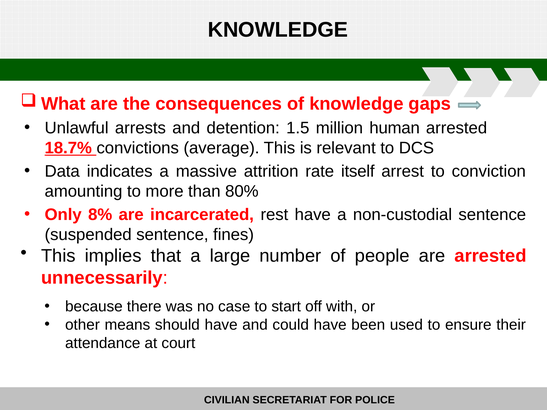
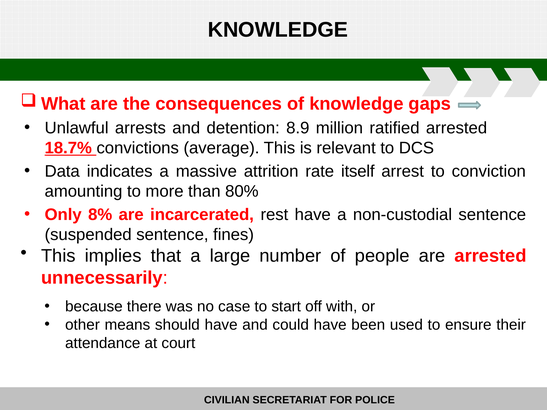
1.5: 1.5 -> 8.9
human: human -> ratified
